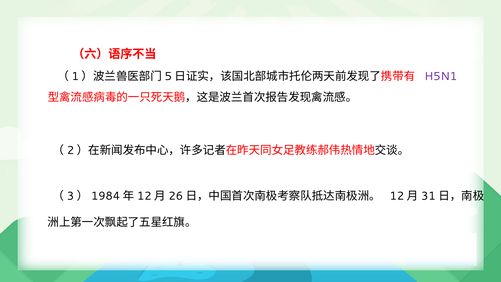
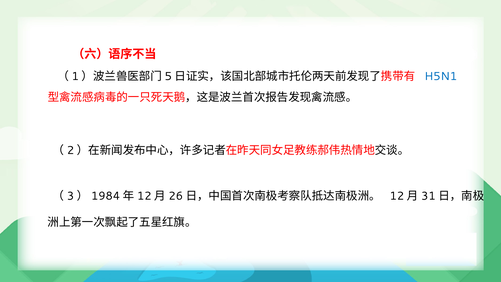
H5N1 colour: purple -> blue
